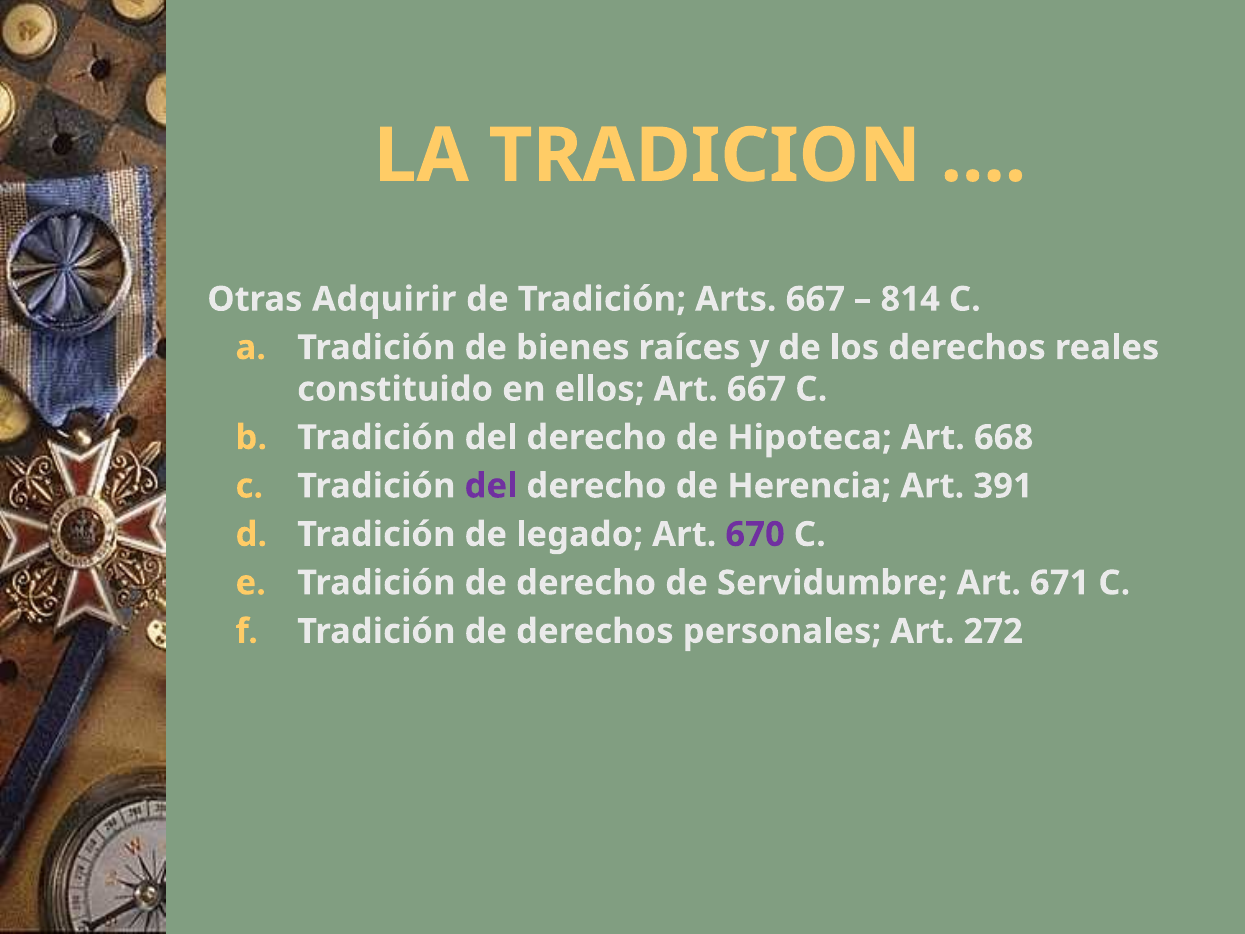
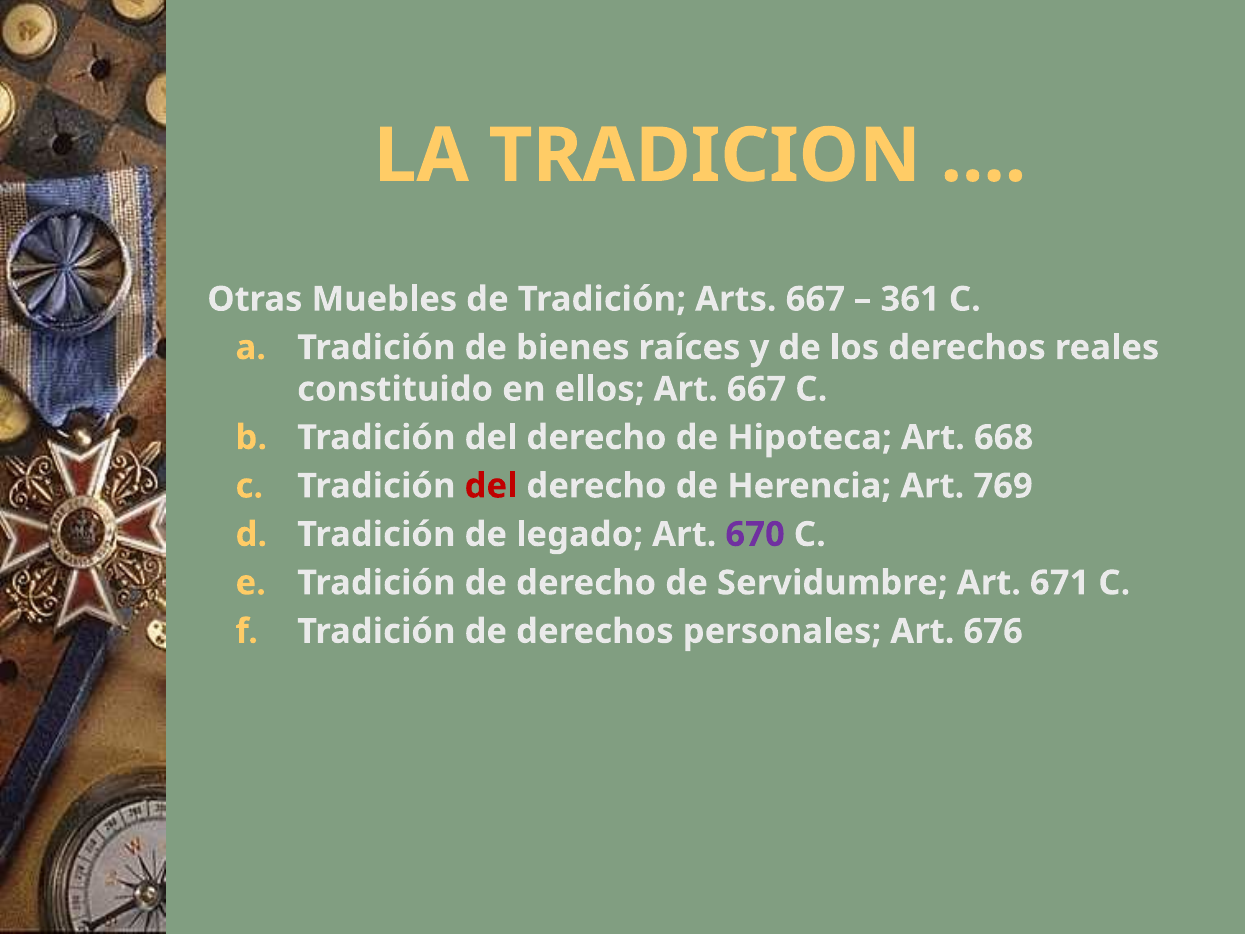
Adquirir: Adquirir -> Muebles
814: 814 -> 361
del at (491, 486) colour: purple -> red
391: 391 -> 769
272: 272 -> 676
